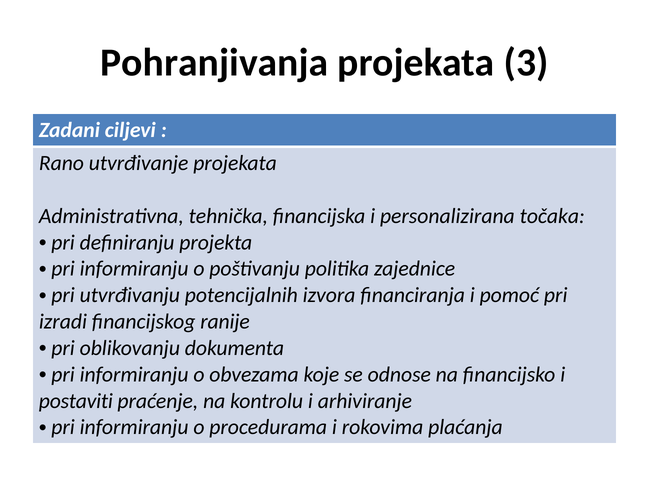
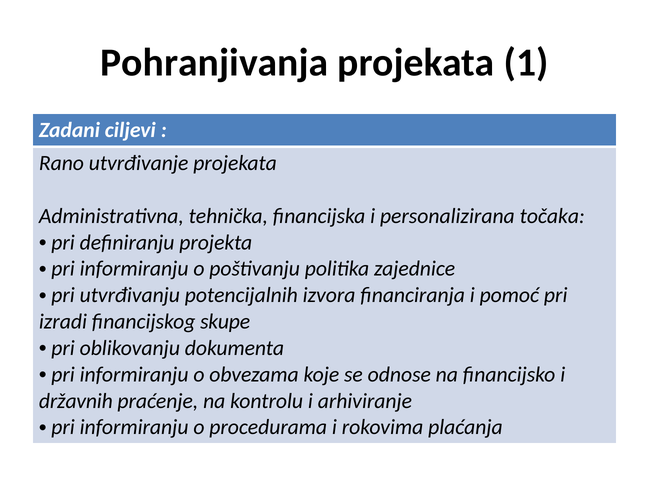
3: 3 -> 1
ranije: ranije -> skupe
postaviti: postaviti -> državnih
